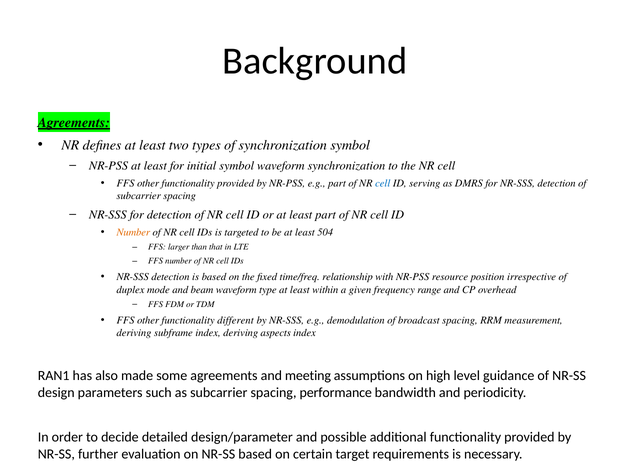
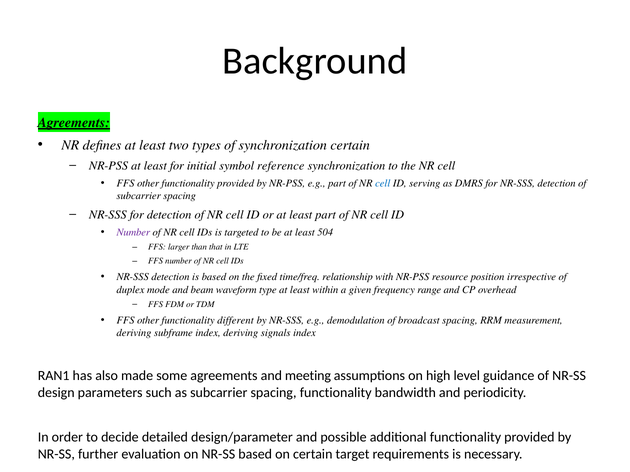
synchronization symbol: symbol -> certain
symbol waveform: waveform -> reference
Number at (133, 232) colour: orange -> purple
aspects: aspects -> signals
spacing performance: performance -> functionality
